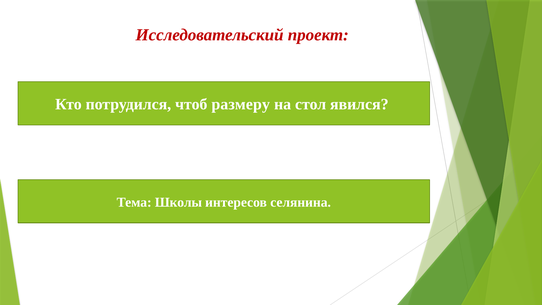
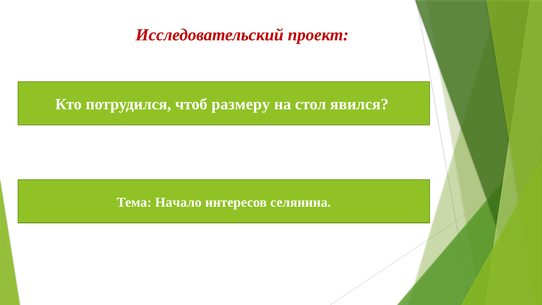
Школы: Школы -> Начало
